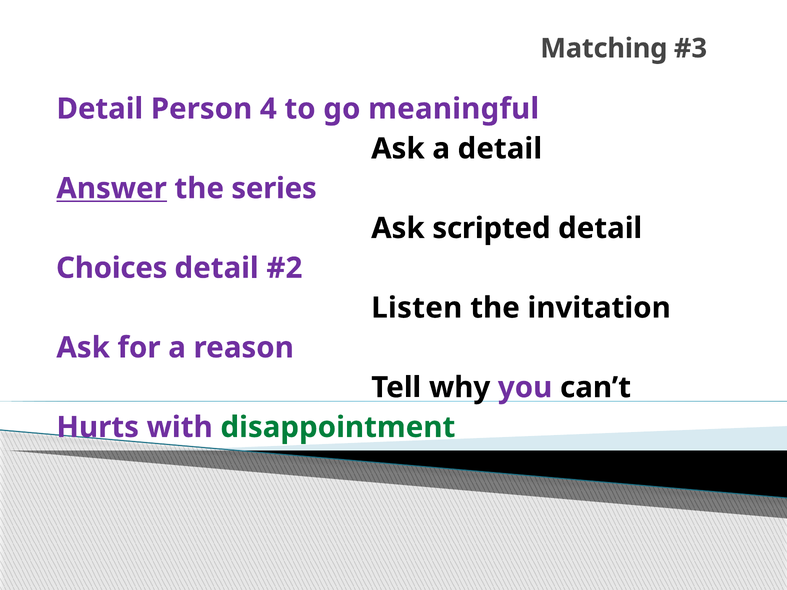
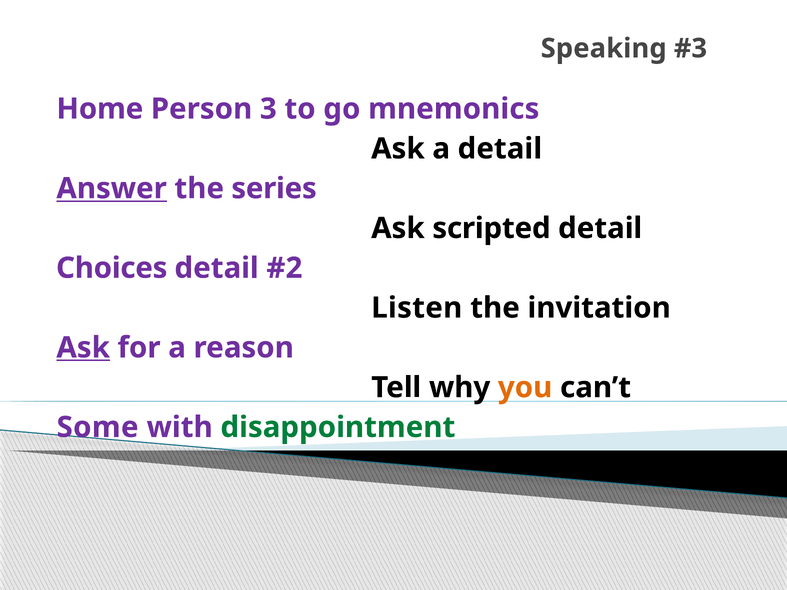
Matching: Matching -> Speaking
Detail at (100, 109): Detail -> Home
4: 4 -> 3
meaningful: meaningful -> mnemonics
Ask at (83, 348) underline: none -> present
you colour: purple -> orange
Hurts: Hurts -> Some
